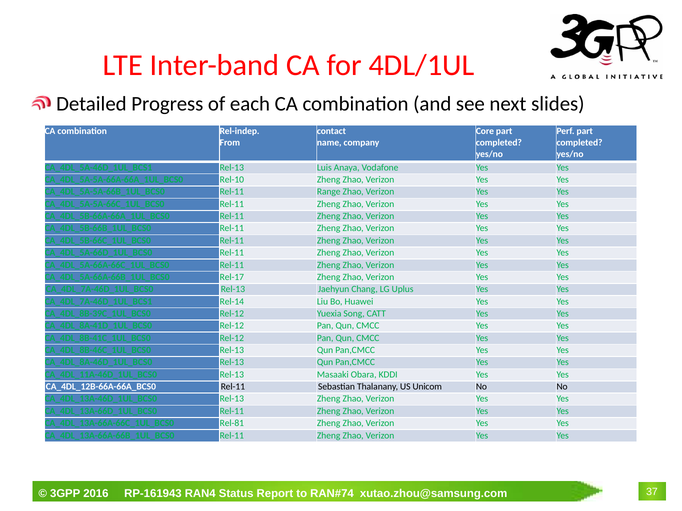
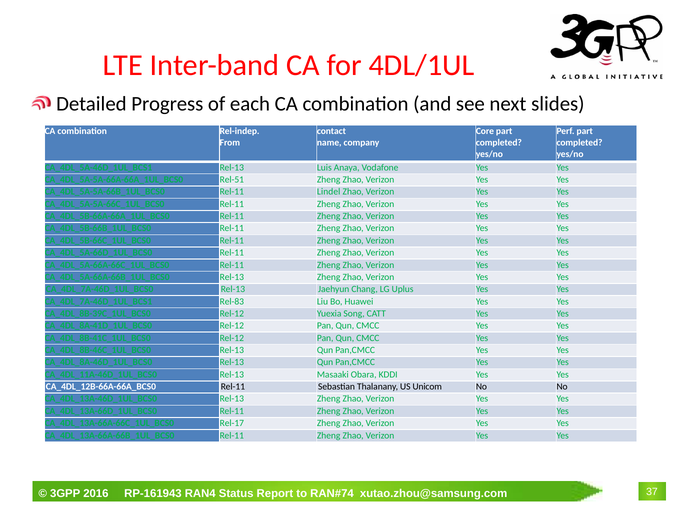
Rel-10: Rel-10 -> Rel-51
Range: Range -> Lindel
Rel-17 at (232, 277): Rel-17 -> Rel-13
Rel-14: Rel-14 -> Rel-83
Rel-81: Rel-81 -> Rel-17
